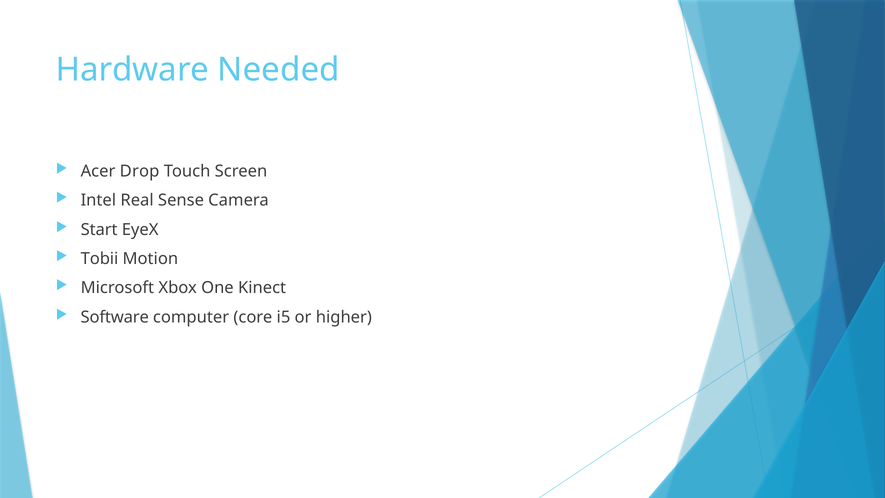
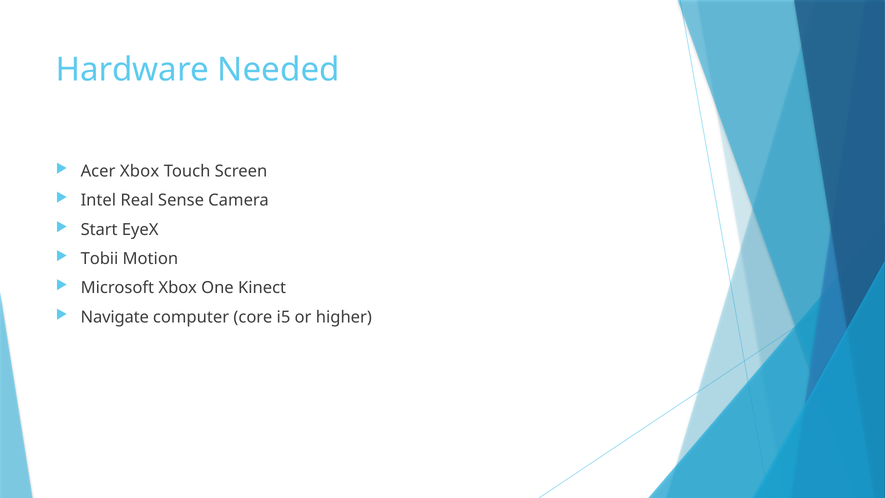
Acer Drop: Drop -> Xbox
Software: Software -> Navigate
